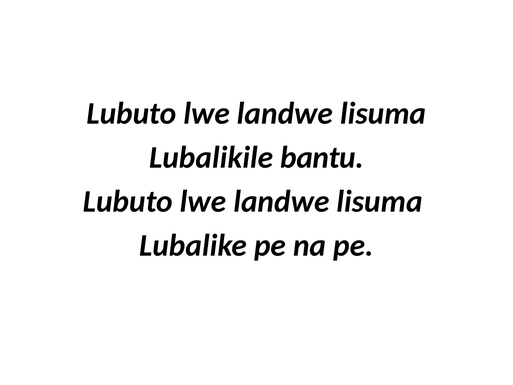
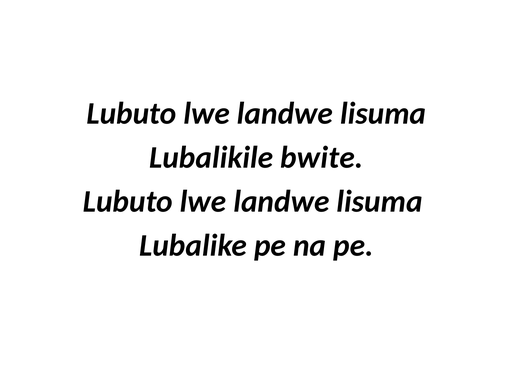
bantu: bantu -> bwite
